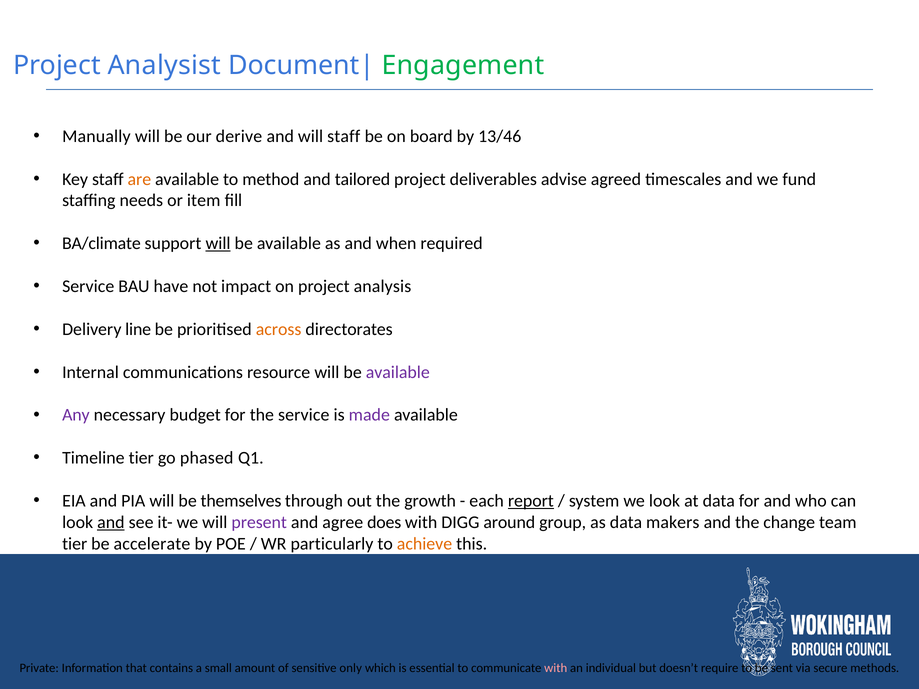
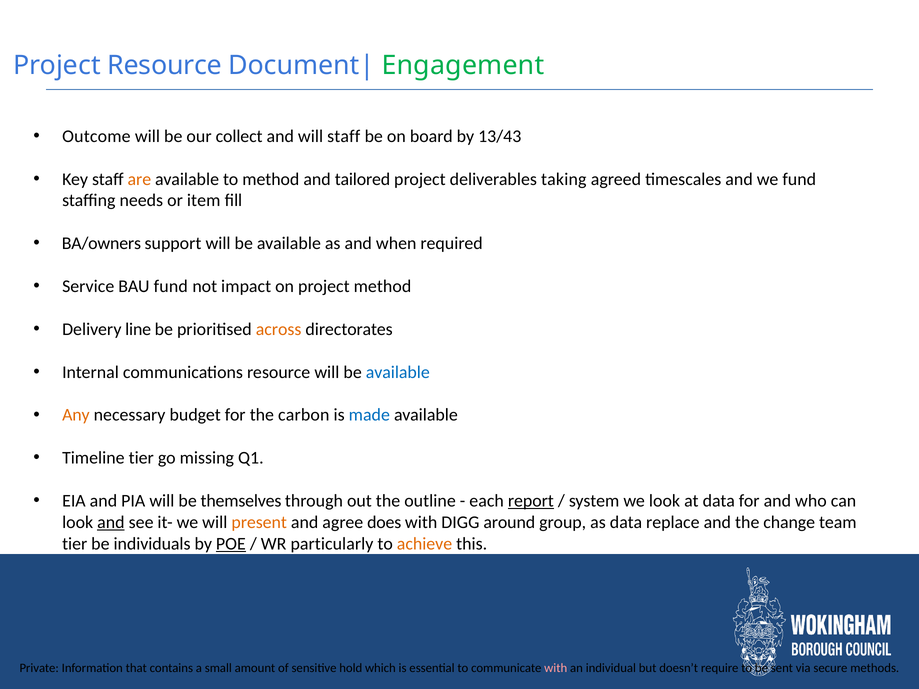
Project Analysist: Analysist -> Resource
Manually: Manually -> Outcome
derive: derive -> collect
13/46: 13/46 -> 13/43
advise: advise -> taking
BA/climate: BA/climate -> BA/owners
will at (218, 244) underline: present -> none
BAU have: have -> fund
project analysis: analysis -> method
available at (398, 372) colour: purple -> blue
Any colour: purple -> orange
the service: service -> carbon
made colour: purple -> blue
phased: phased -> missing
growth: growth -> outline
present colour: purple -> orange
makers: makers -> replace
accelerate: accelerate -> individuals
POE underline: none -> present
only: only -> hold
